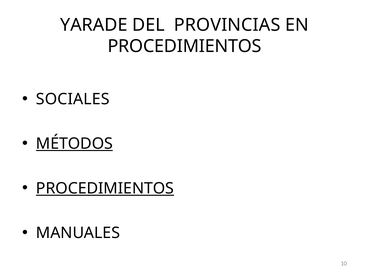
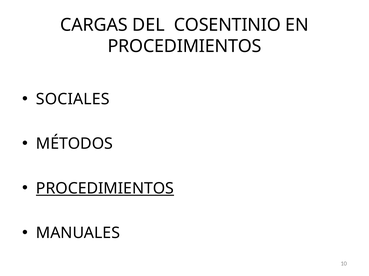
YARADE: YARADE -> CARGAS
PROVINCIAS: PROVINCIAS -> COSENTINIO
MÉTODOS underline: present -> none
